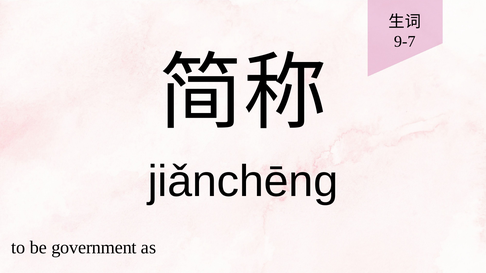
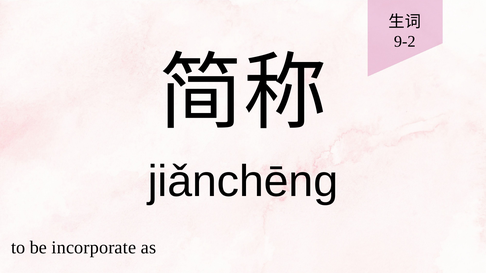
9-7: 9-7 -> 9-2
government: government -> incorporate
